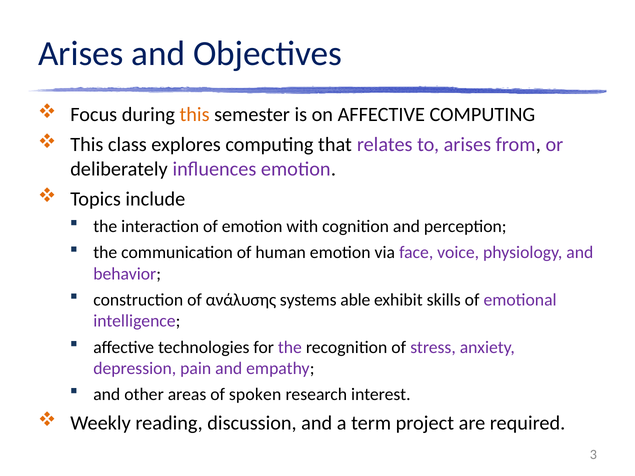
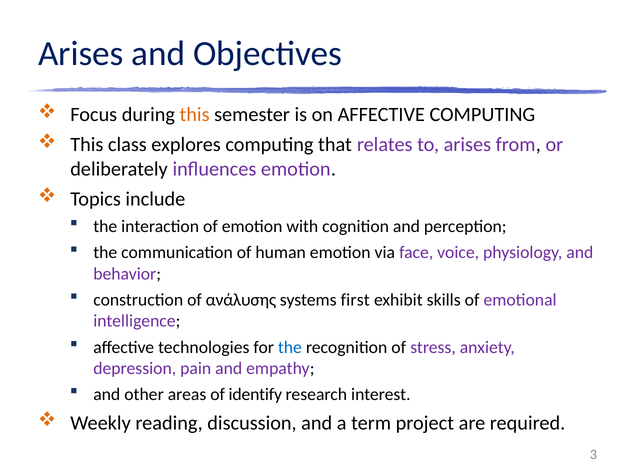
able: able -> first
the at (290, 347) colour: purple -> blue
spoken: spoken -> identify
